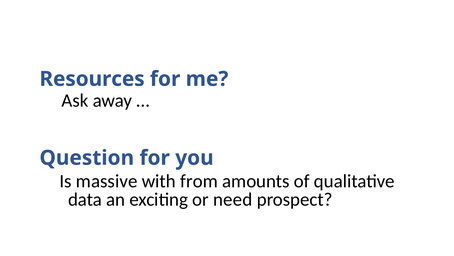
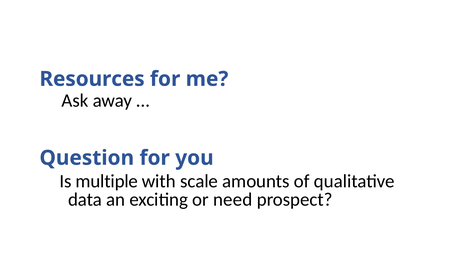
massive: massive -> multiple
from: from -> scale
